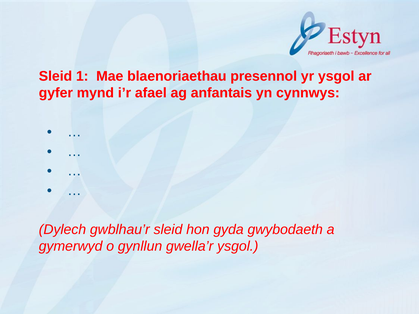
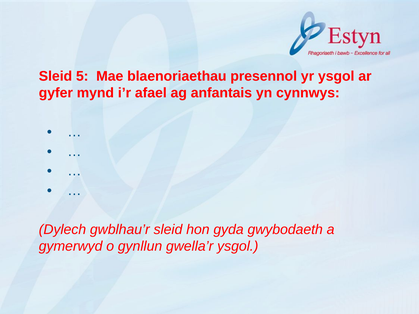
1: 1 -> 5
